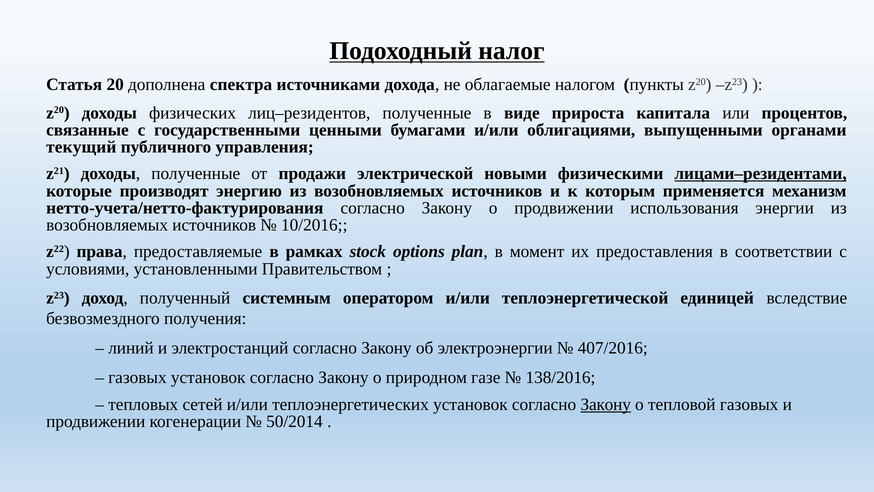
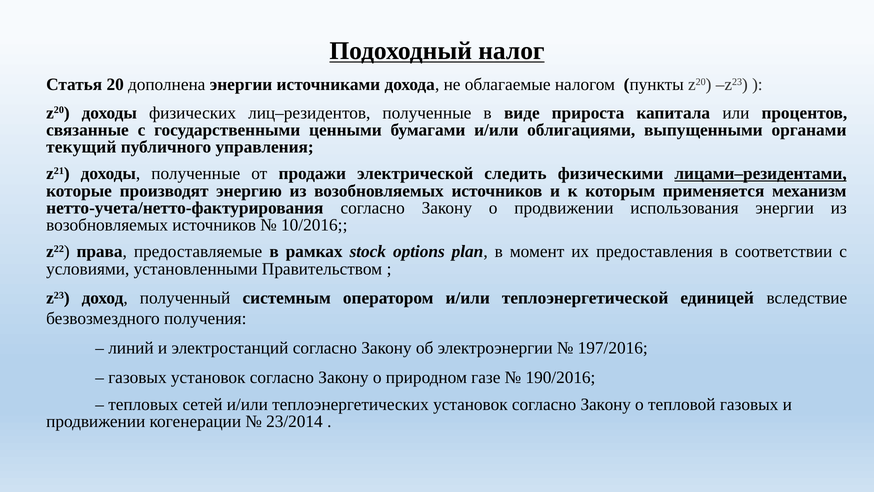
дополнена спектра: спектра -> энергии
новыми: новыми -> следить
407/2016: 407/2016 -> 197/2016
138/2016: 138/2016 -> 190/2016
Закону at (606, 404) underline: present -> none
50/2014: 50/2014 -> 23/2014
